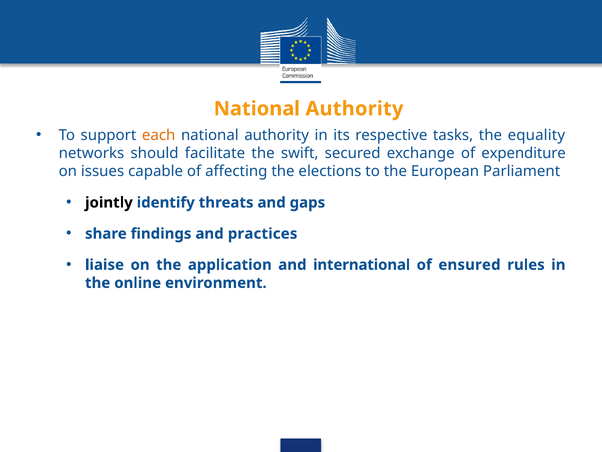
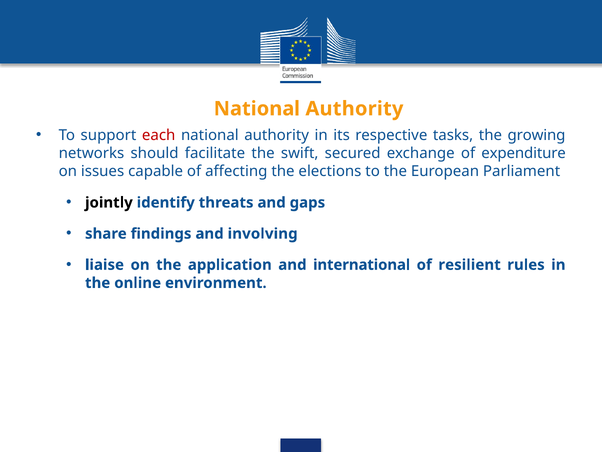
each colour: orange -> red
equality: equality -> growing
practices: practices -> involving
ensured: ensured -> resilient
